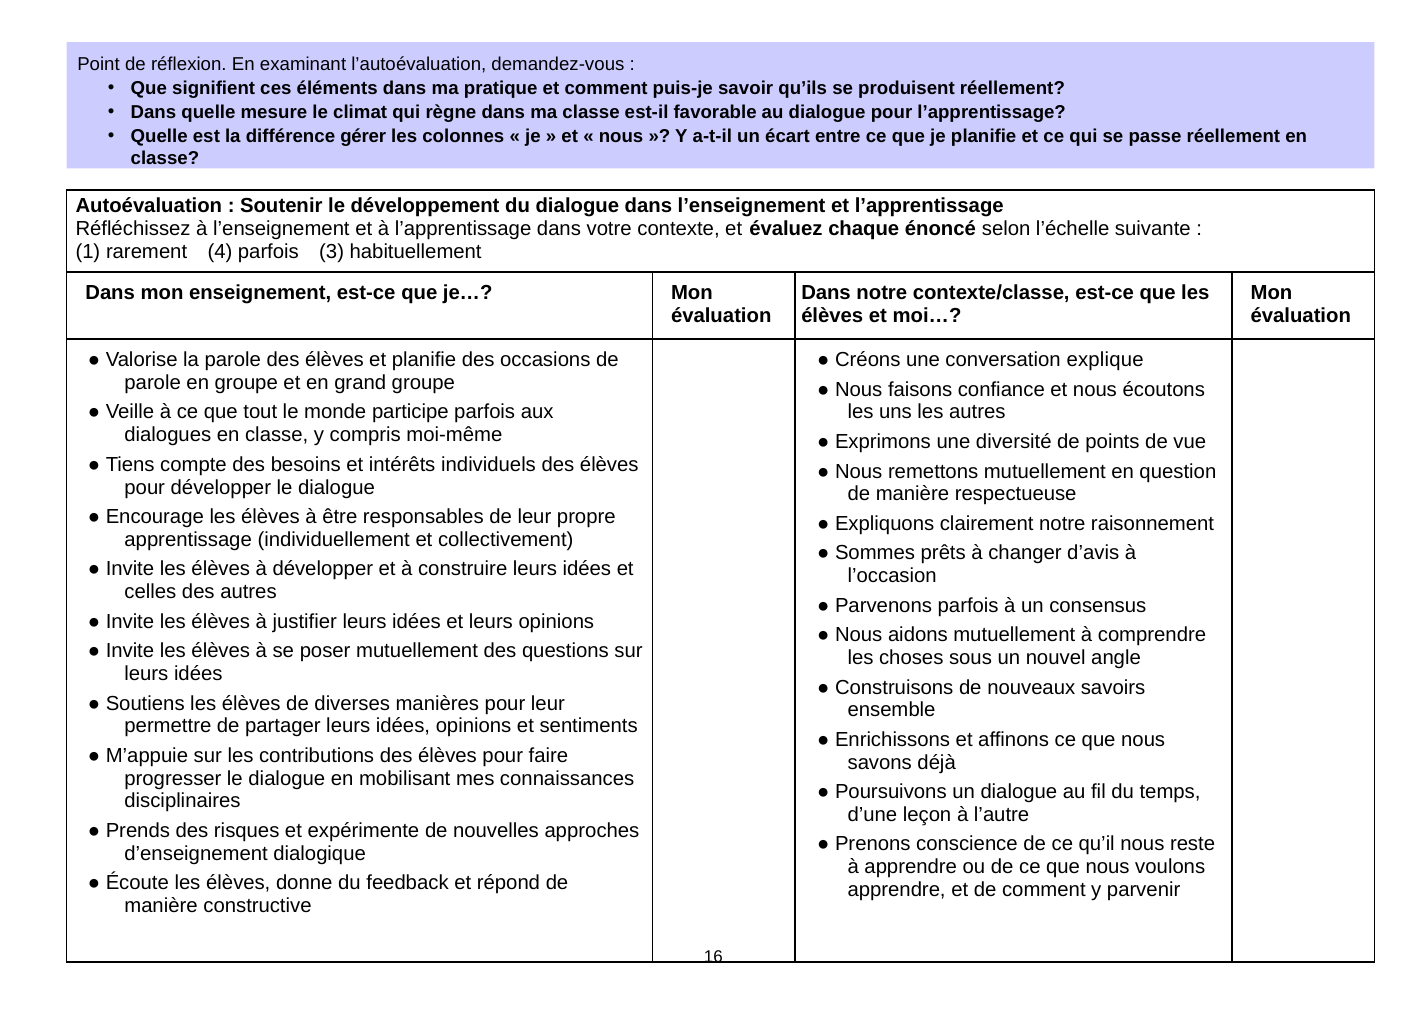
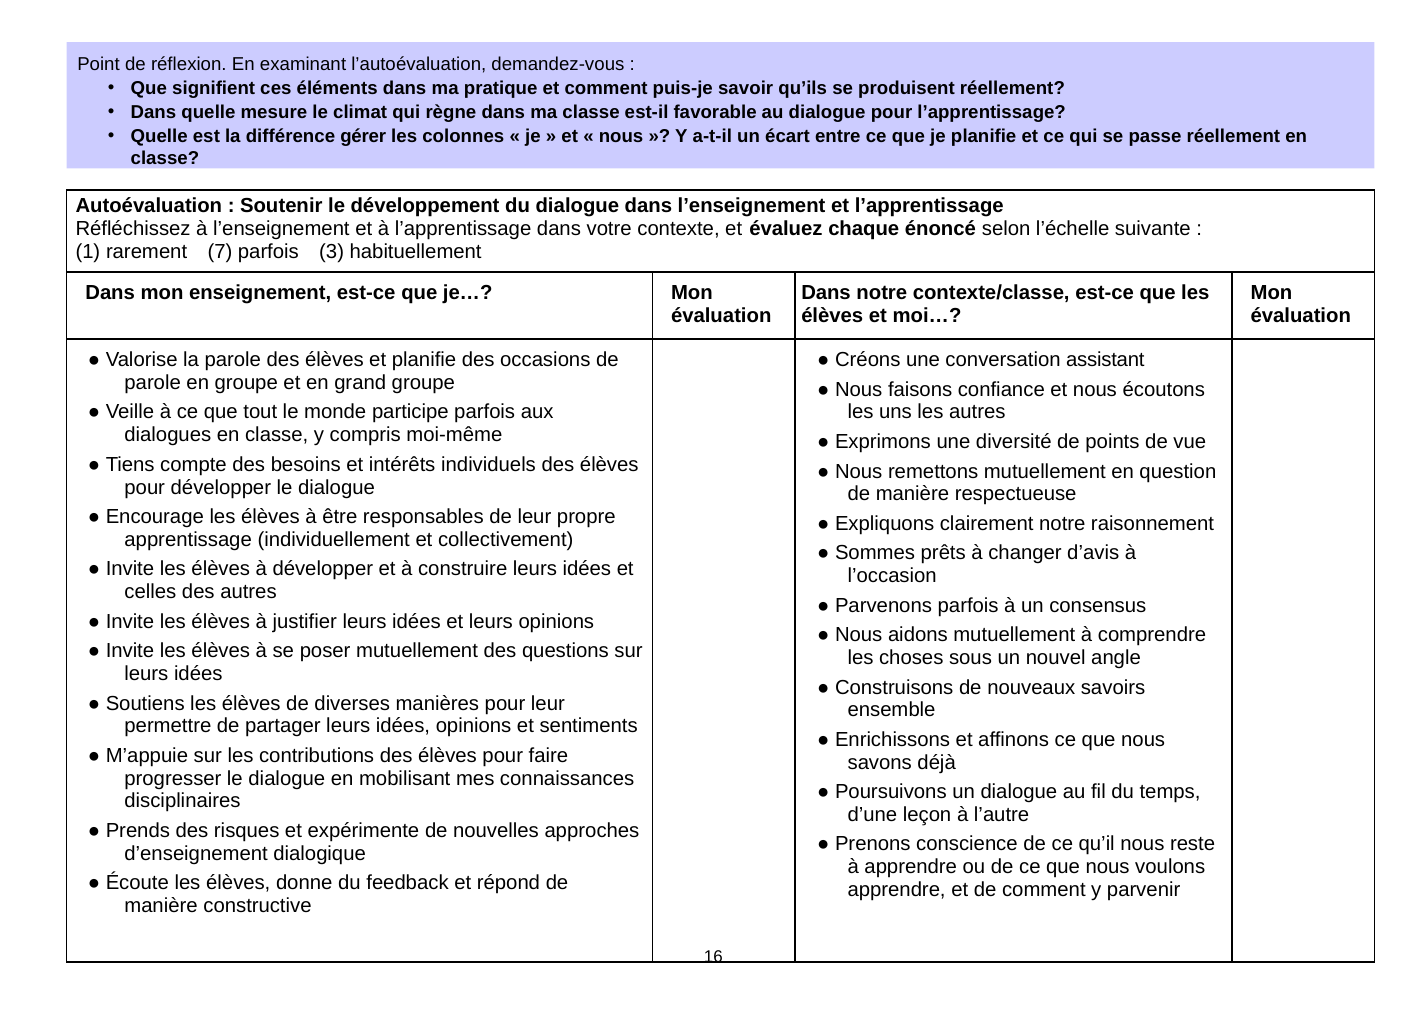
4: 4 -> 7
explique: explique -> assistant
